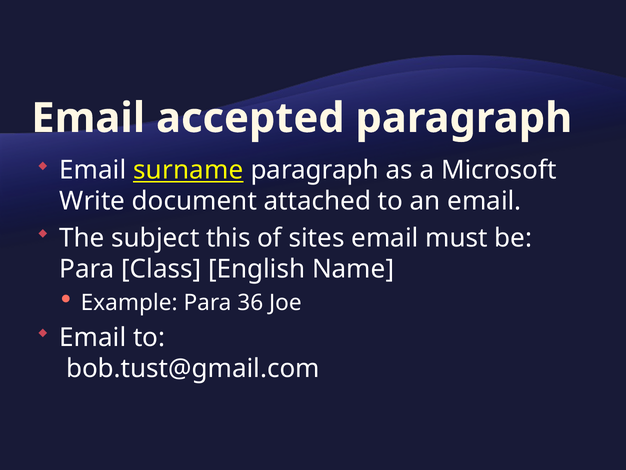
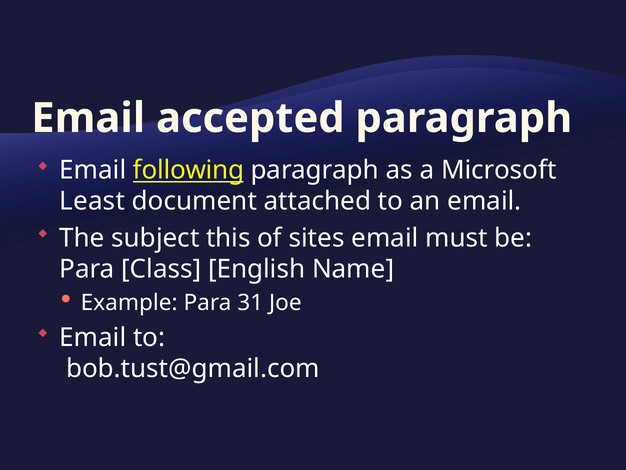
surname: surname -> following
Write: Write -> Least
36: 36 -> 31
